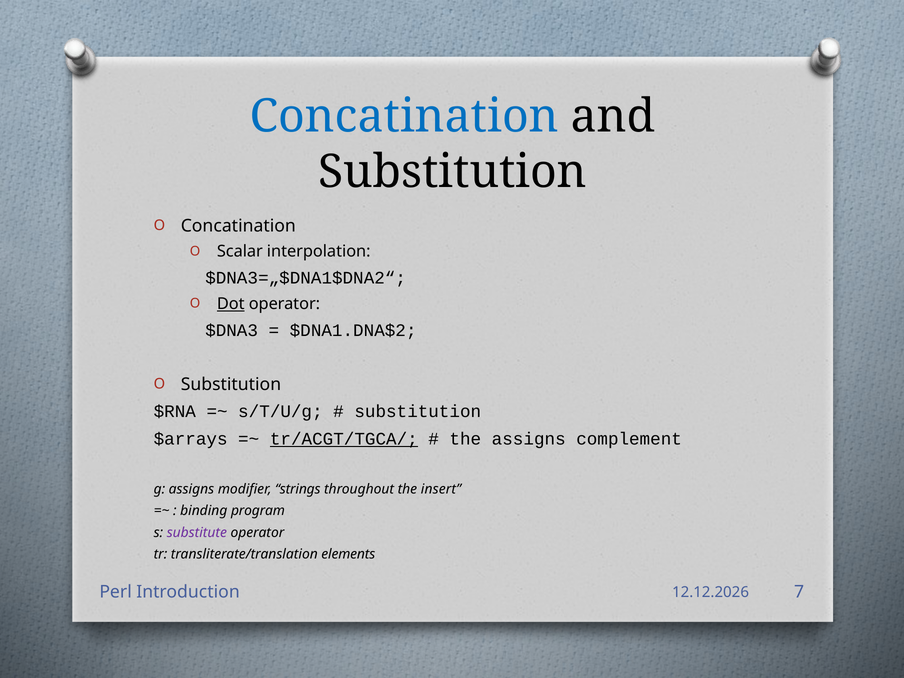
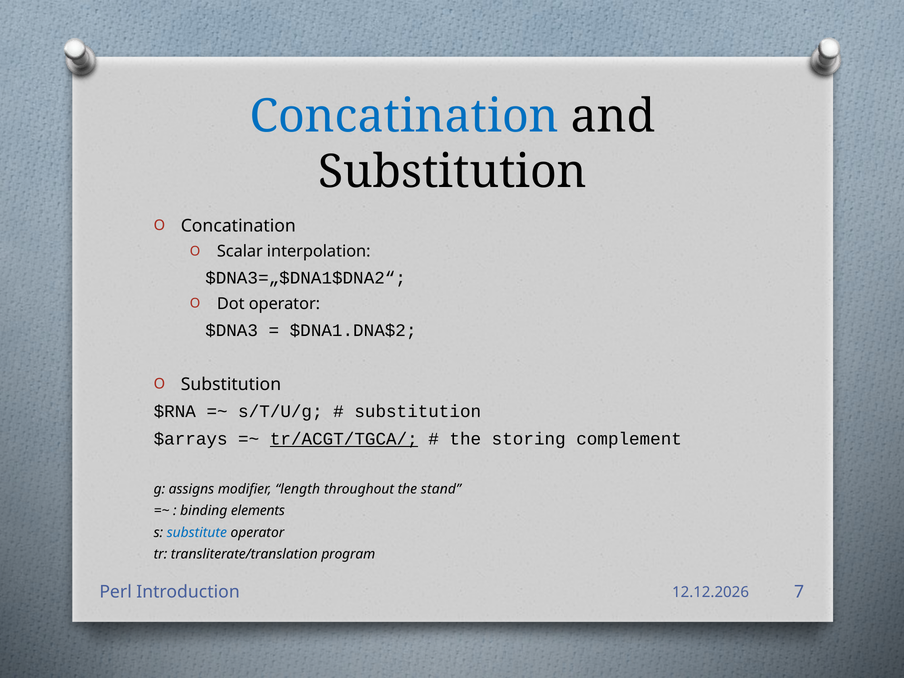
Dot underline: present -> none
the assigns: assigns -> storing
strings: strings -> length
insert: insert -> stand
program: program -> elements
substitute colour: purple -> blue
elements: elements -> program
